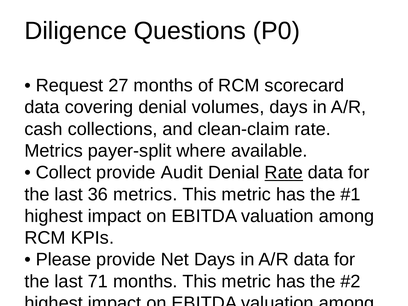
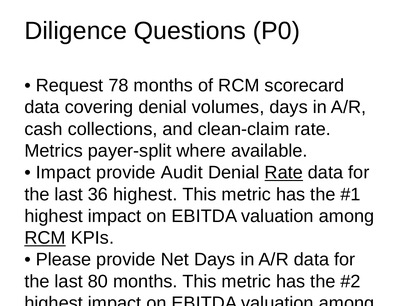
27: 27 -> 78
Collect at (63, 173): Collect -> Impact
36 metrics: metrics -> highest
RCM at (45, 238) underline: none -> present
71: 71 -> 80
